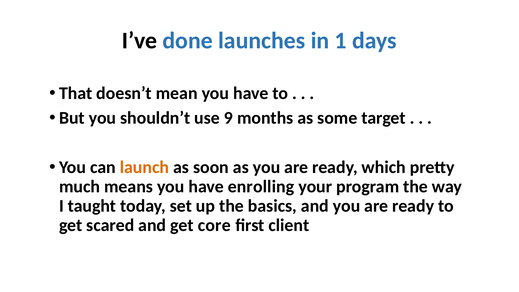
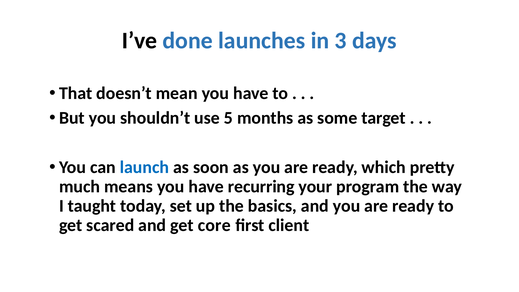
1: 1 -> 3
9: 9 -> 5
launch colour: orange -> blue
enrolling: enrolling -> recurring
